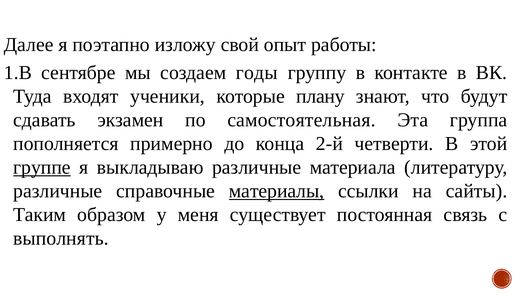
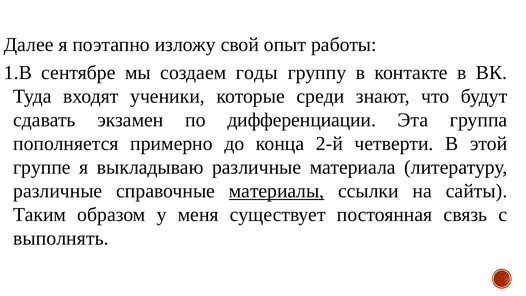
плану: плану -> среди
самостоятельная: самостоятельная -> дифференциации
группе underline: present -> none
